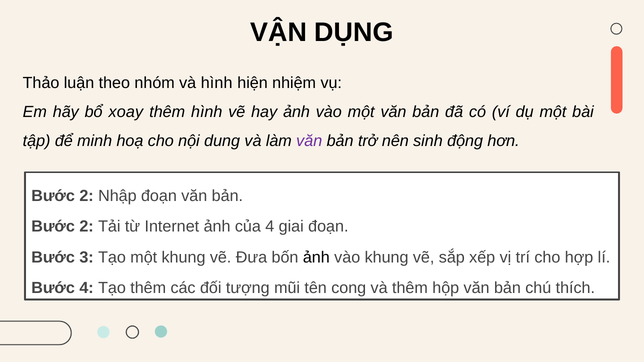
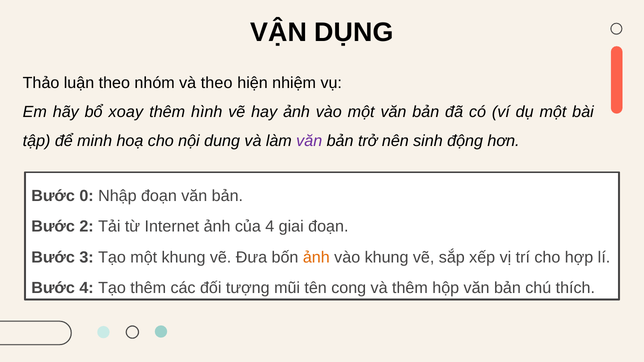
và hình: hình -> theo
2 at (87, 196): 2 -> 0
ảnh at (316, 257) colour: black -> orange
